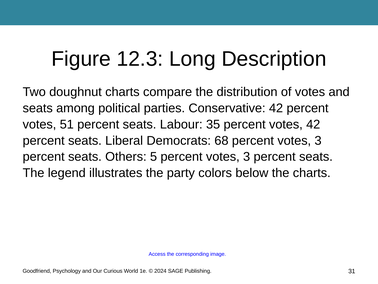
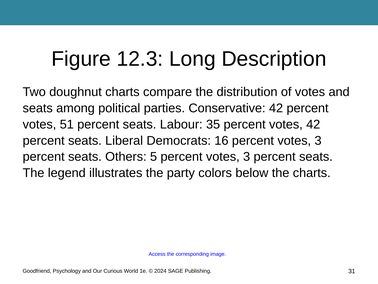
68: 68 -> 16
